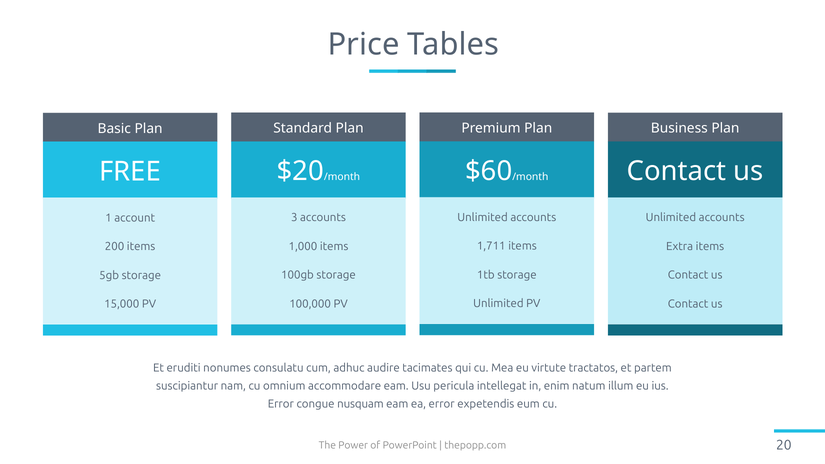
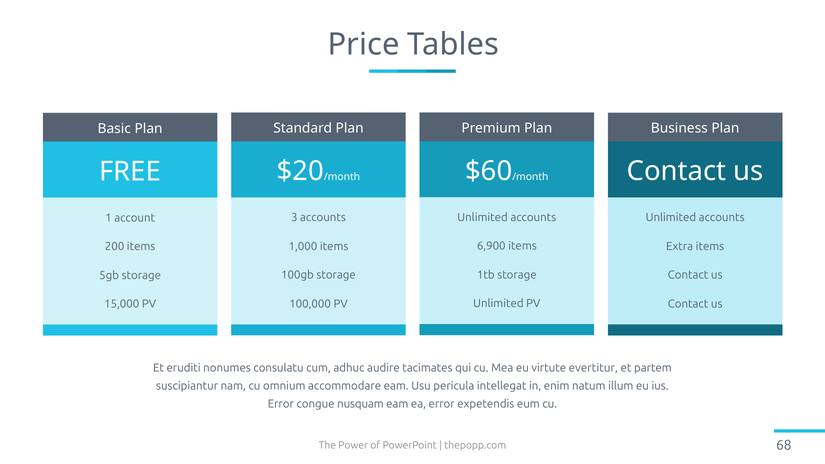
1,711: 1,711 -> 6,900
tractatos: tractatos -> evertitur
20: 20 -> 68
